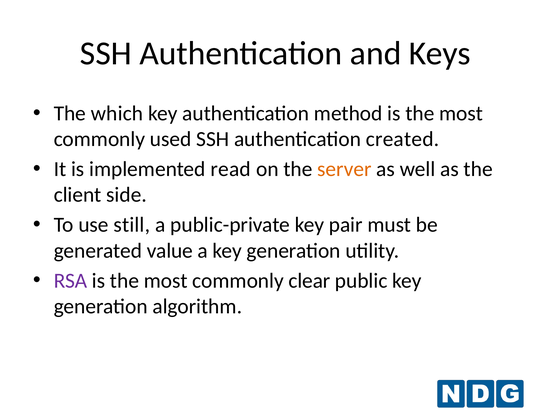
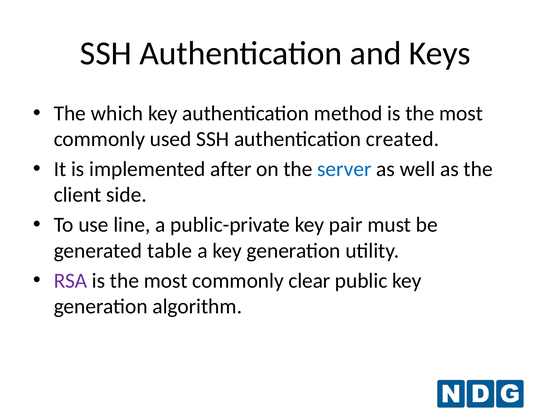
read: read -> after
server colour: orange -> blue
still: still -> line
value: value -> table
